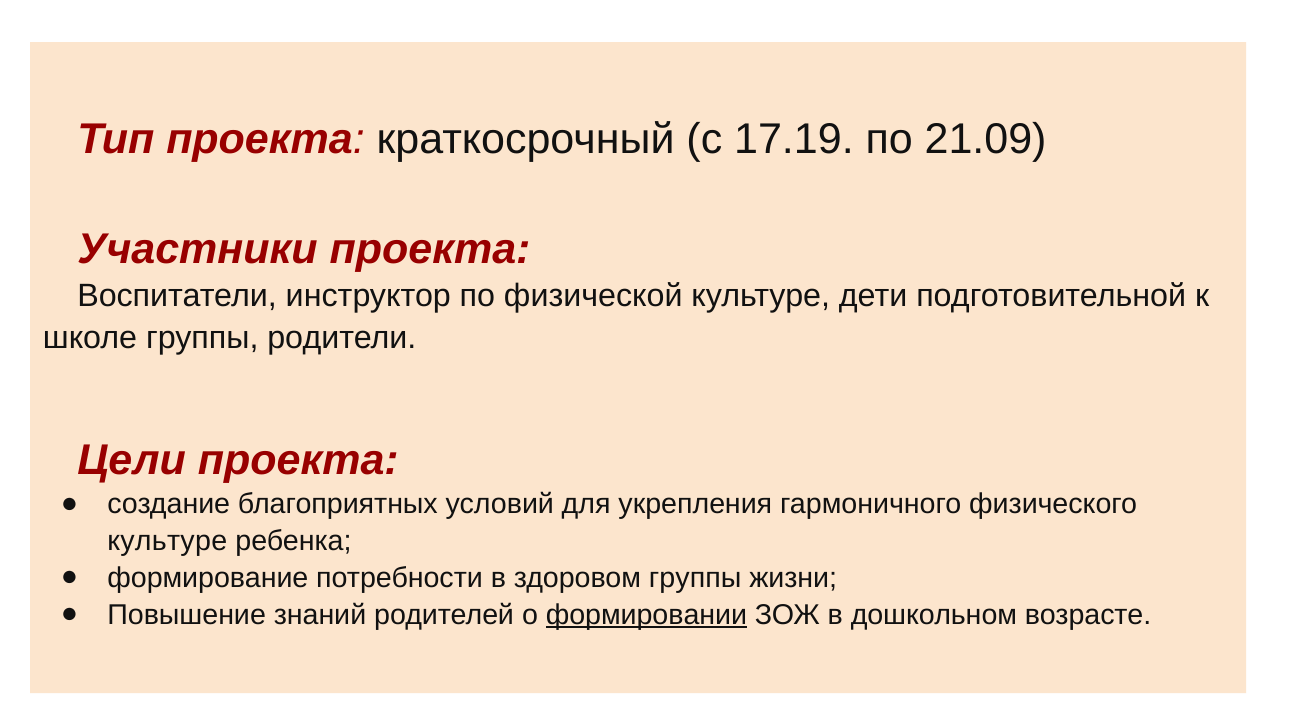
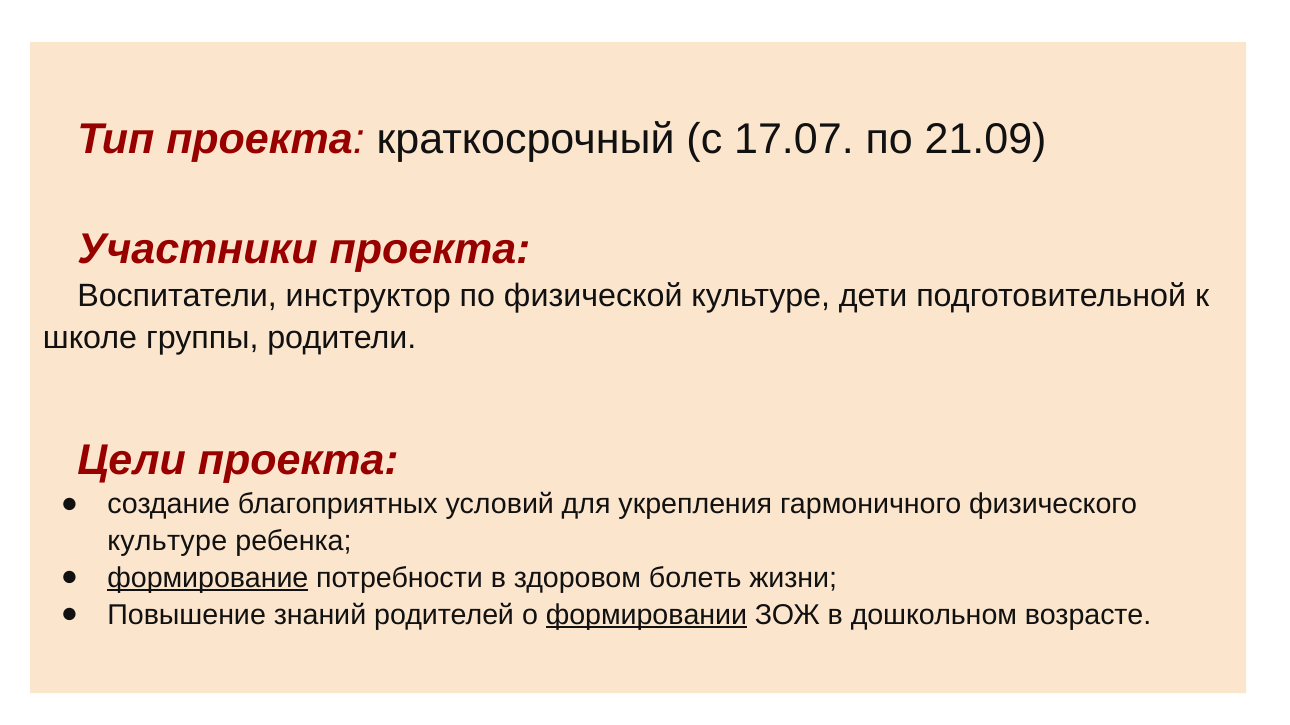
17.19: 17.19 -> 17.07
формирование underline: none -> present
здоровом группы: группы -> болеть
